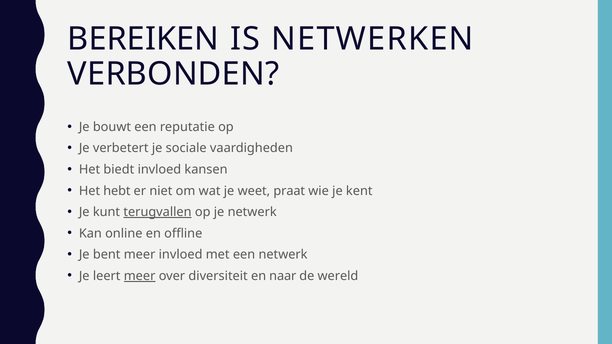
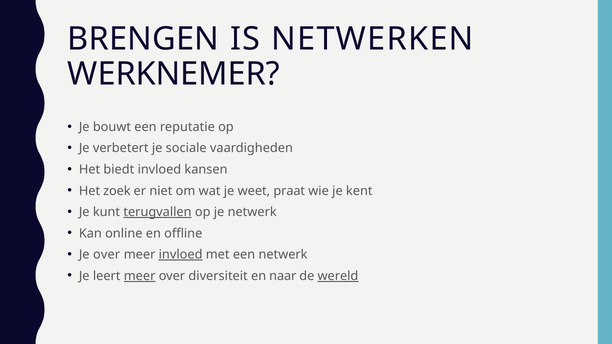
BEREIKEN: BEREIKEN -> BRENGEN
VERBONDEN: VERBONDEN -> WERKNEMER
hebt: hebt -> zoek
Je bent: bent -> over
invloed at (181, 255) underline: none -> present
wereld underline: none -> present
